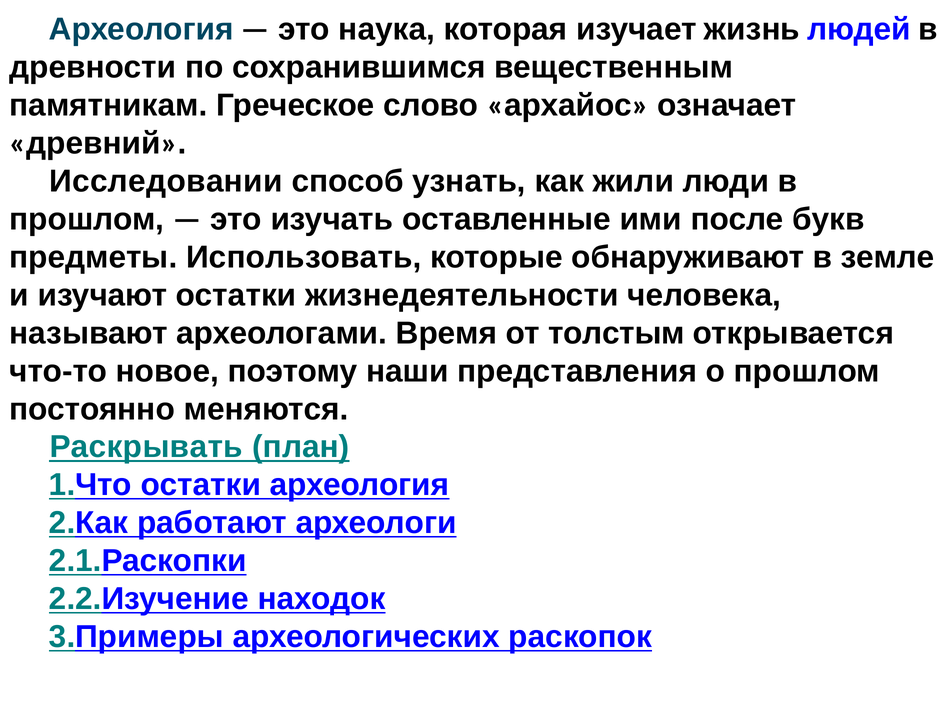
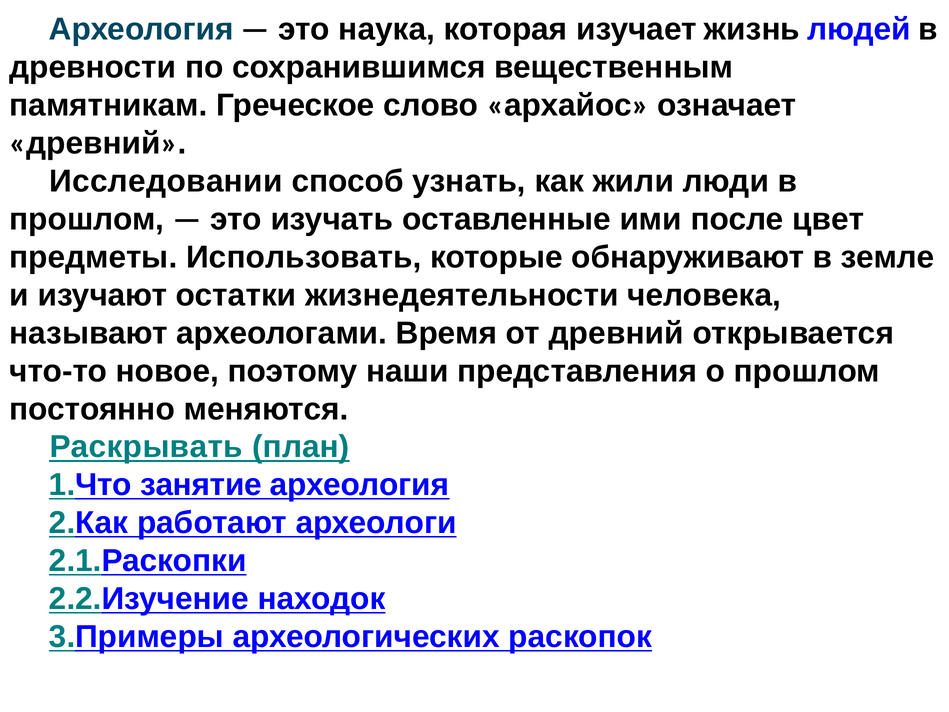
букв: букв -> цвет
от толстым: толстым -> древний
1.Что остатки: остатки -> занятие
